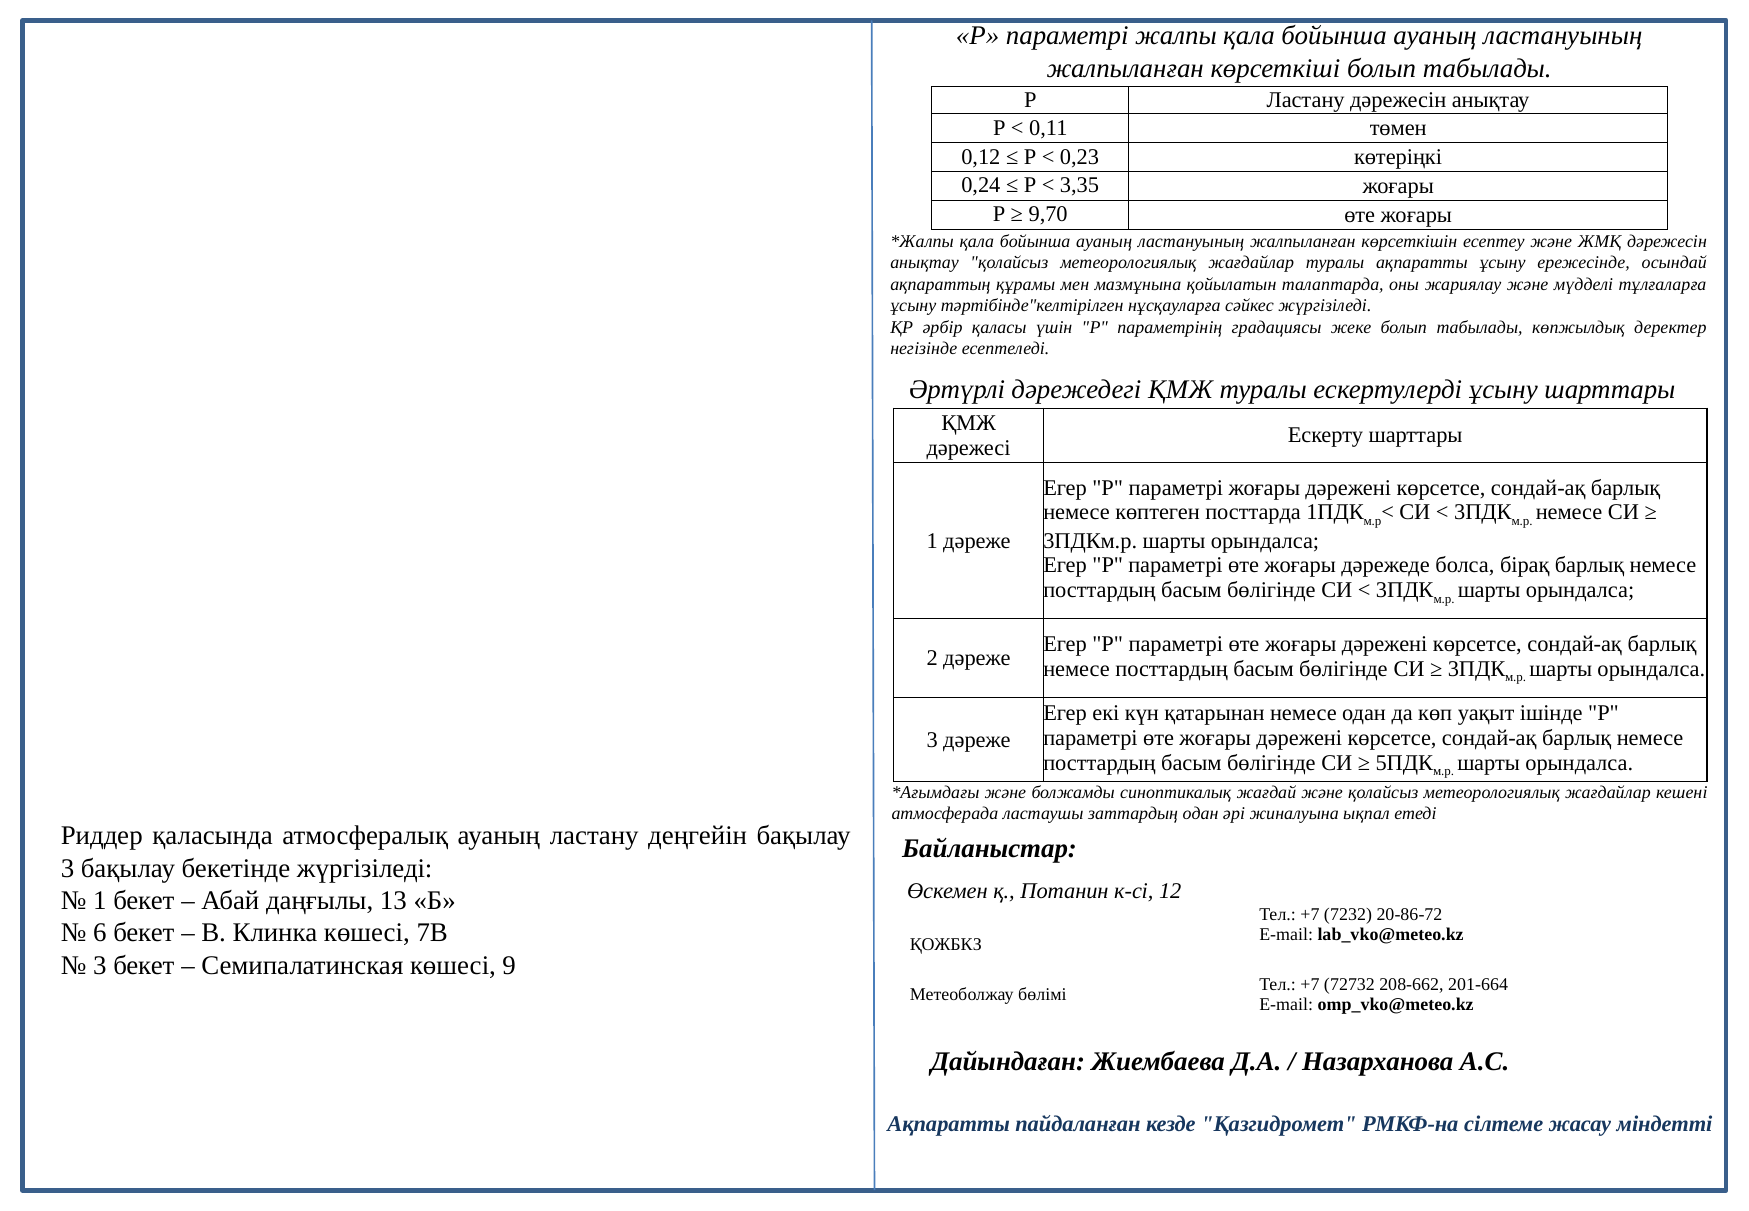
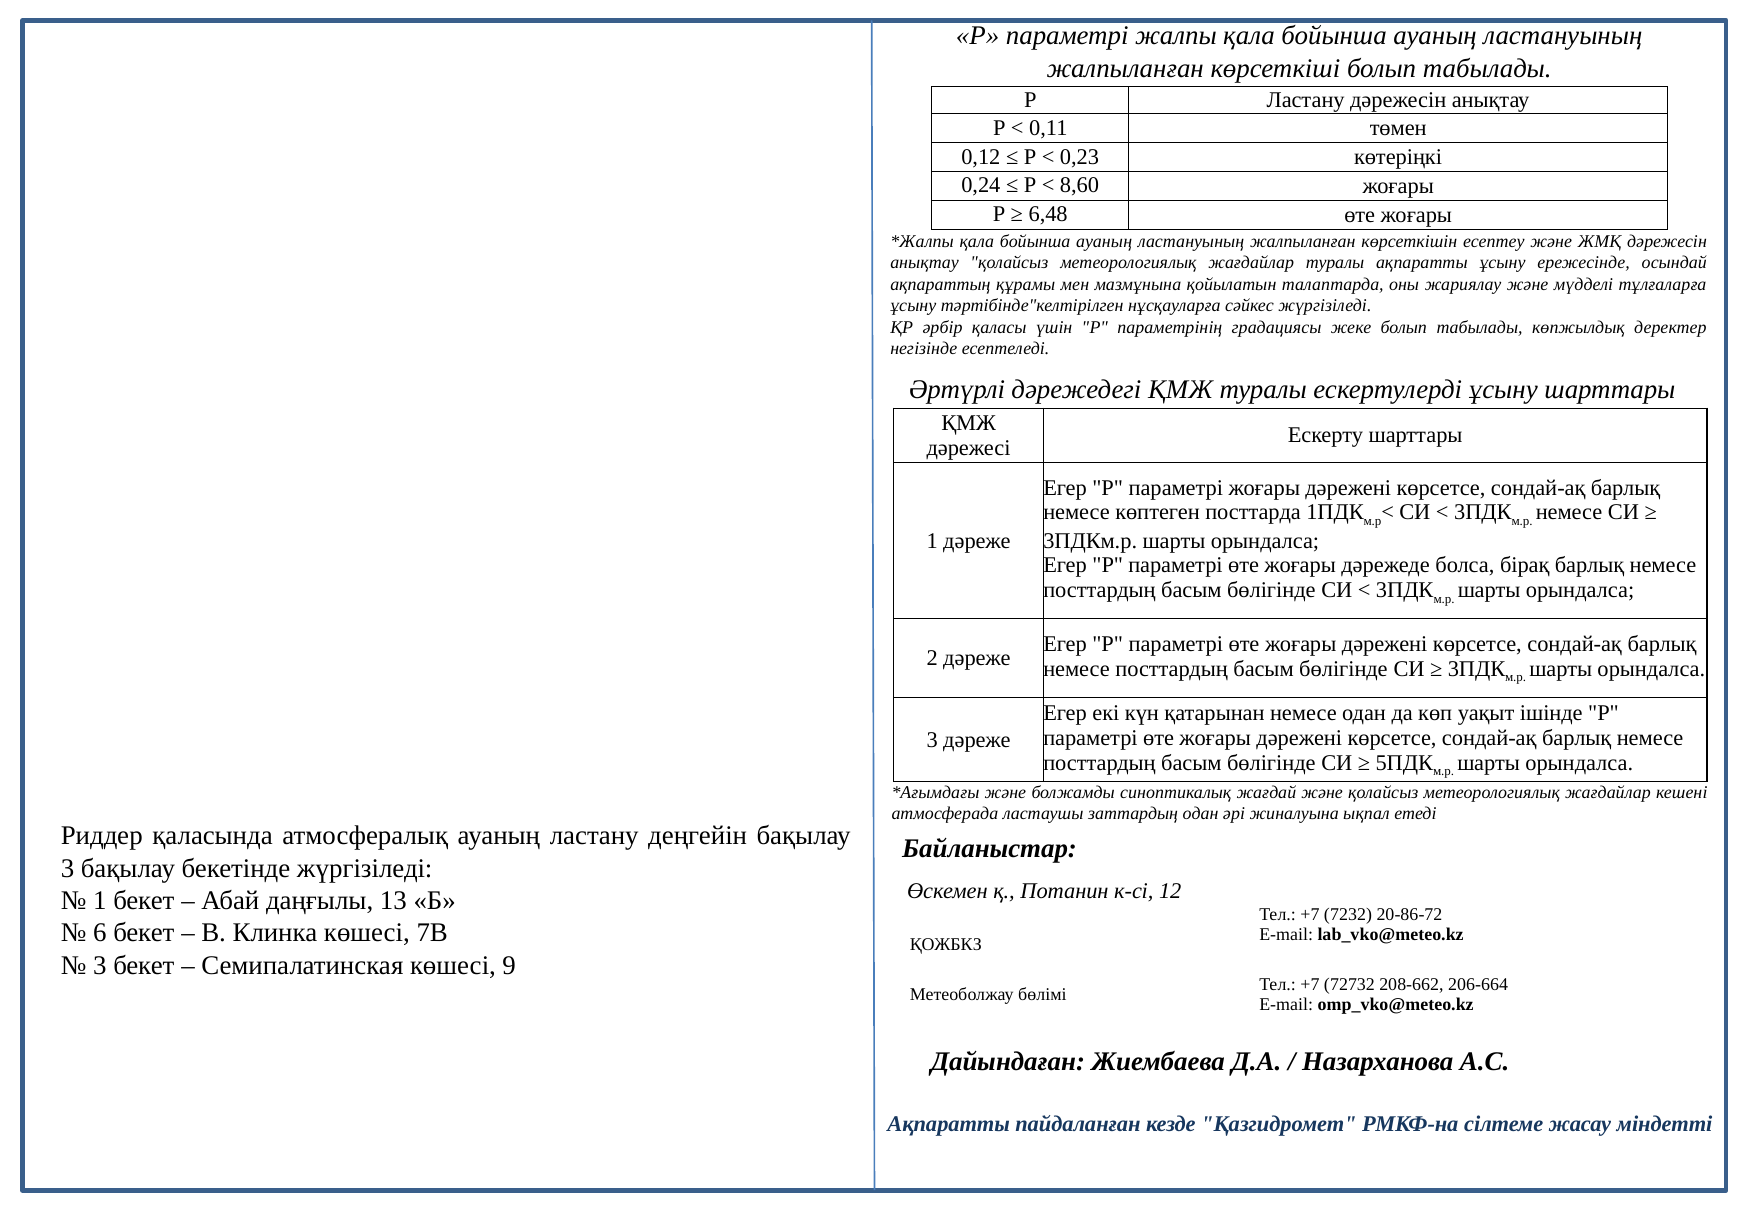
3,35: 3,35 -> 8,60
9,70: 9,70 -> 6,48
201-664: 201-664 -> 206-664
